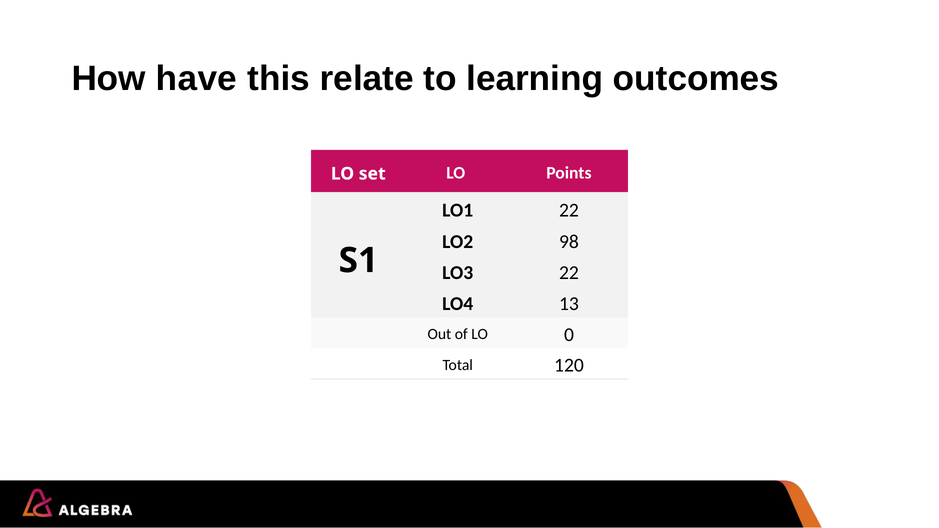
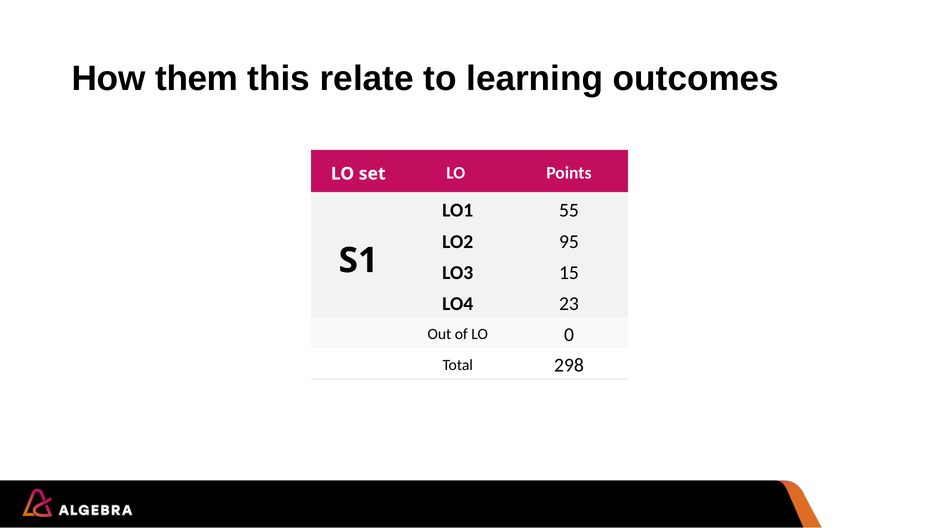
have: have -> them
LO1 22: 22 -> 55
98: 98 -> 95
LO3 22: 22 -> 15
13: 13 -> 23
120: 120 -> 298
